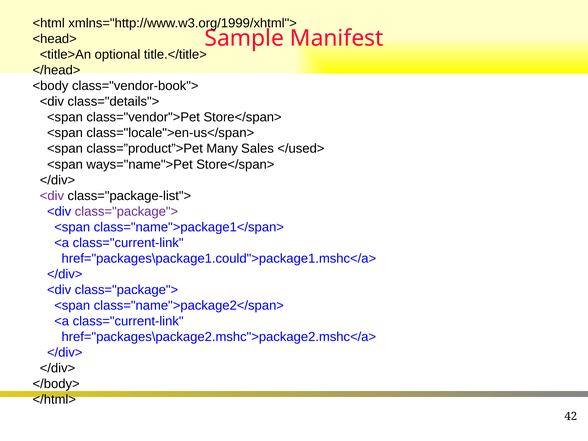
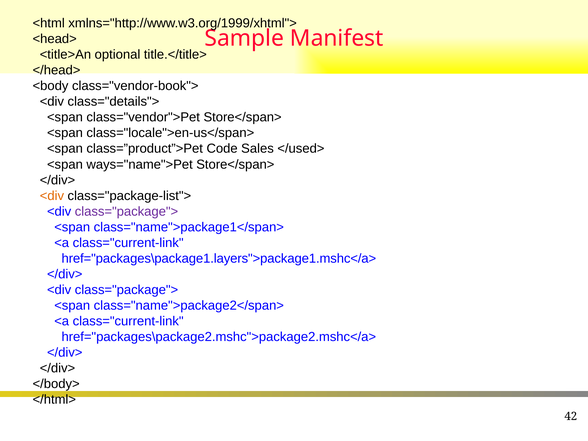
Many: Many -> Code
<div at (52, 196) colour: purple -> orange
href="packages\package1.could">package1.mshc</a>: href="packages\package1.could">package1.mshc</a> -> href="packages\package1.layers">package1.mshc</a>
